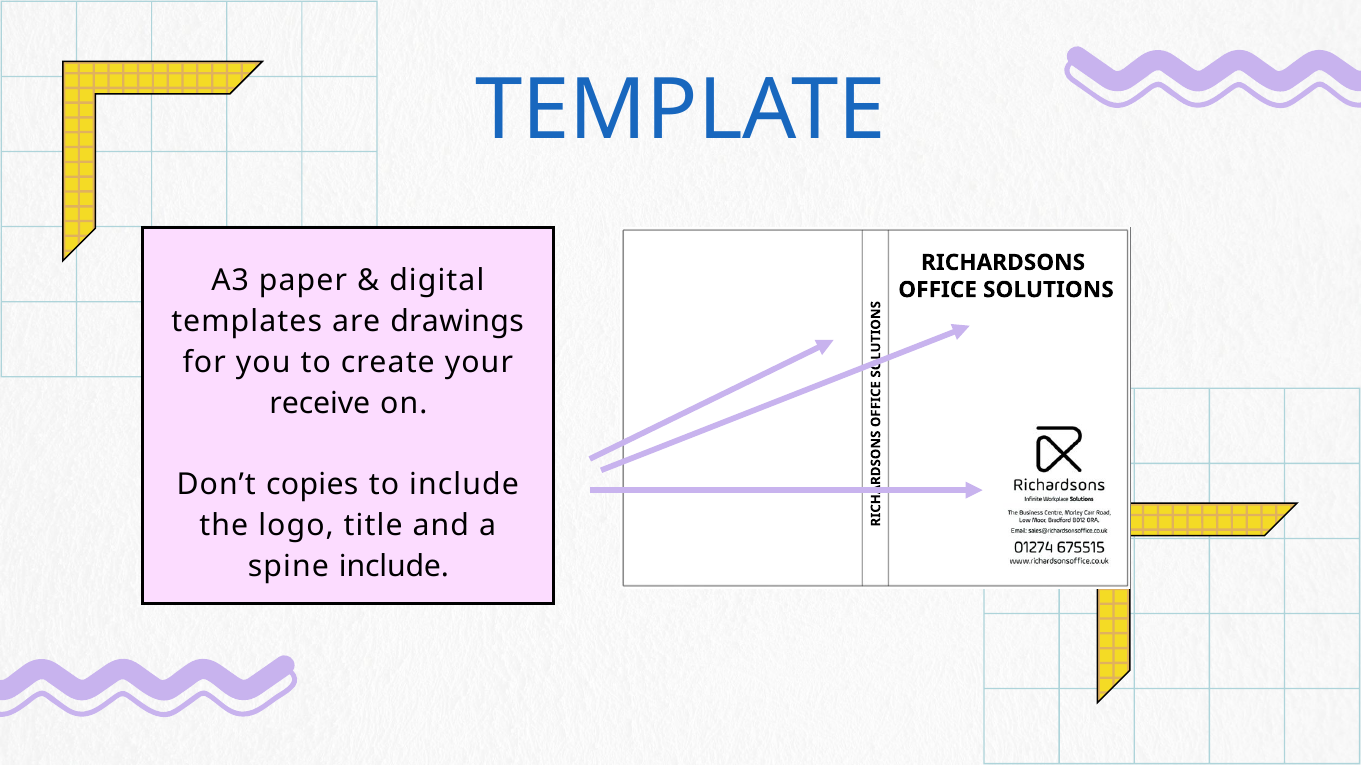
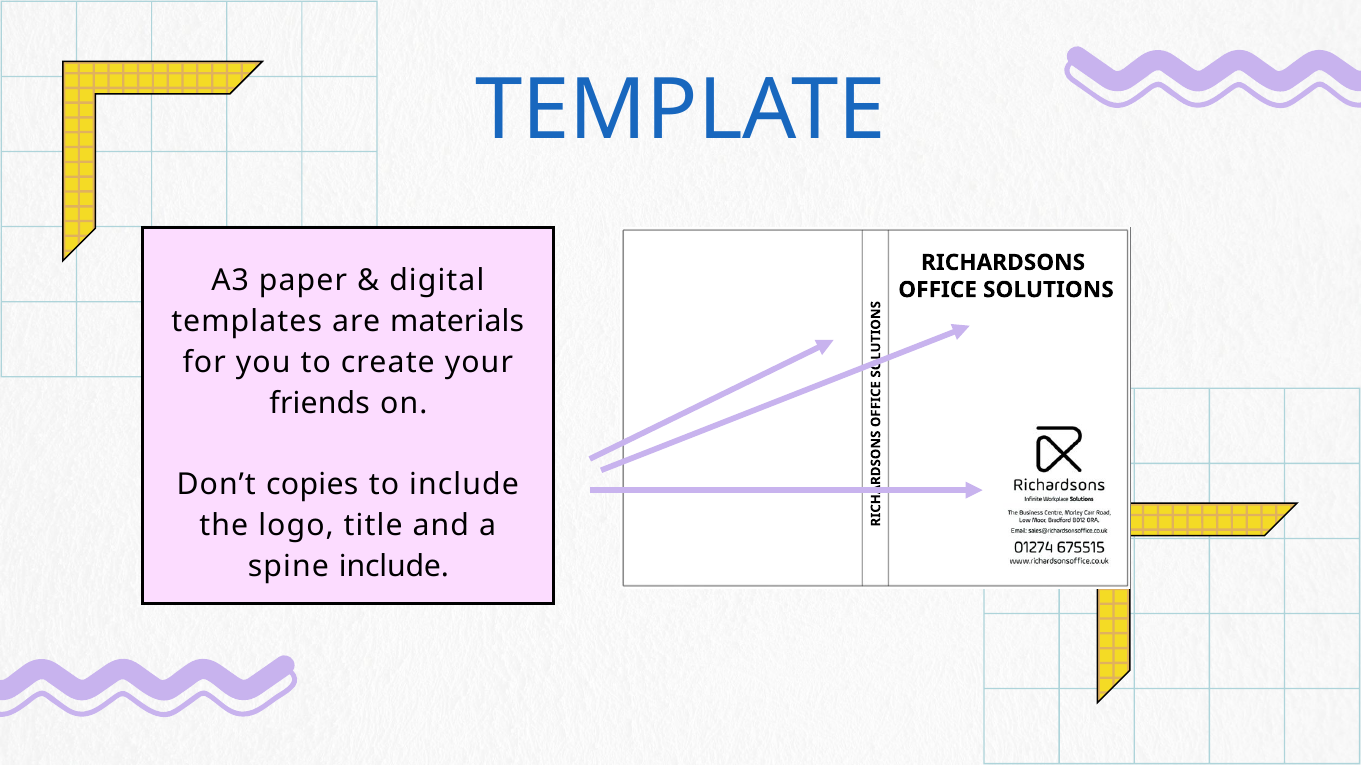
drawings: drawings -> materials
receive: receive -> friends
